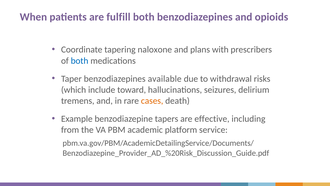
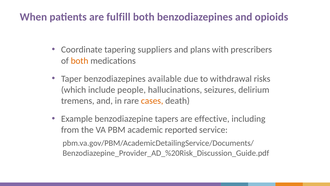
naloxone: naloxone -> suppliers
both at (80, 61) colour: blue -> orange
toward: toward -> people
platform: platform -> reported
